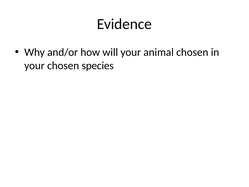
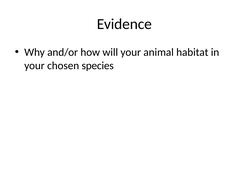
animal chosen: chosen -> habitat
